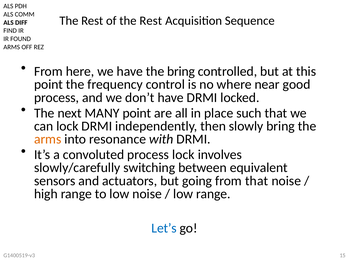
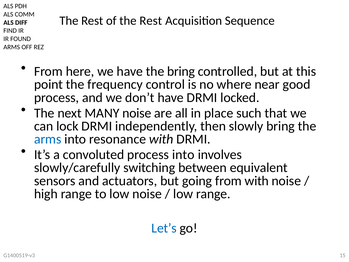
MANY point: point -> noise
arms at (48, 139) colour: orange -> blue
process lock: lock -> into
from that: that -> with
